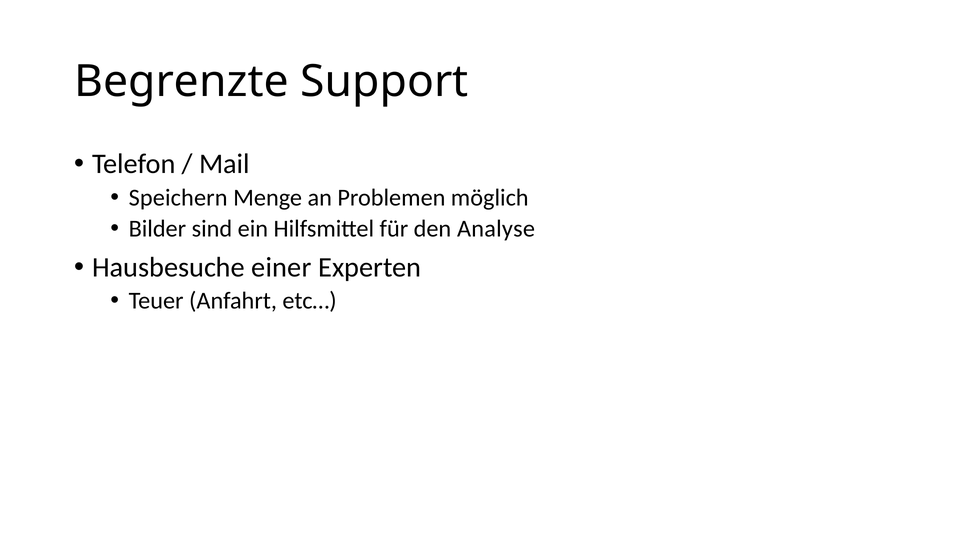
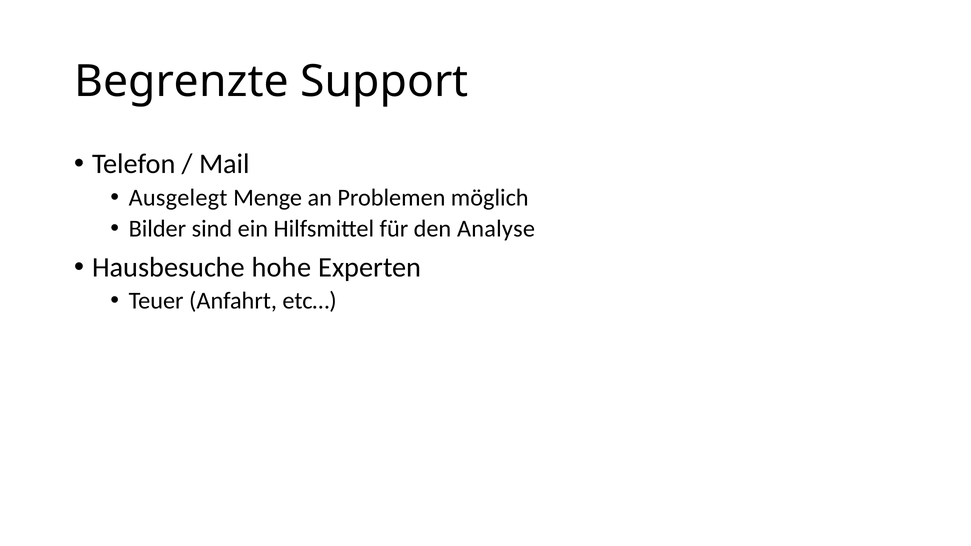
Speichern: Speichern -> Ausgelegt
einer: einer -> hohe
